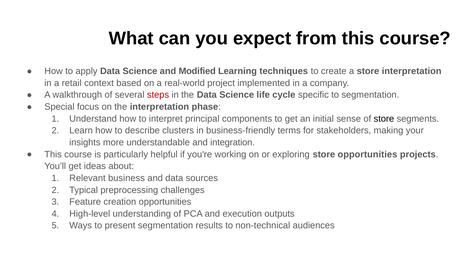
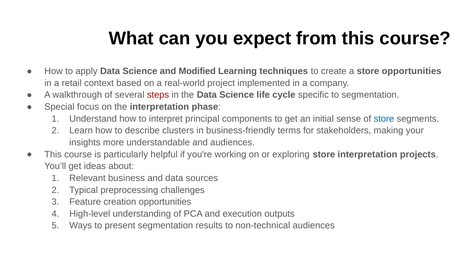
store interpretation: interpretation -> opportunities
store at (384, 118) colour: black -> blue
and integration: integration -> audiences
store opportunities: opportunities -> interpretation
